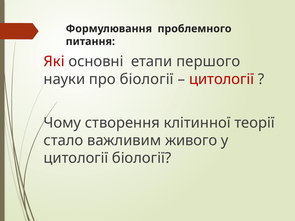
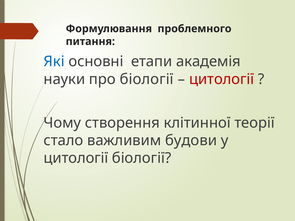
Які colour: red -> blue
першого: першого -> академія
живого: живого -> будови
